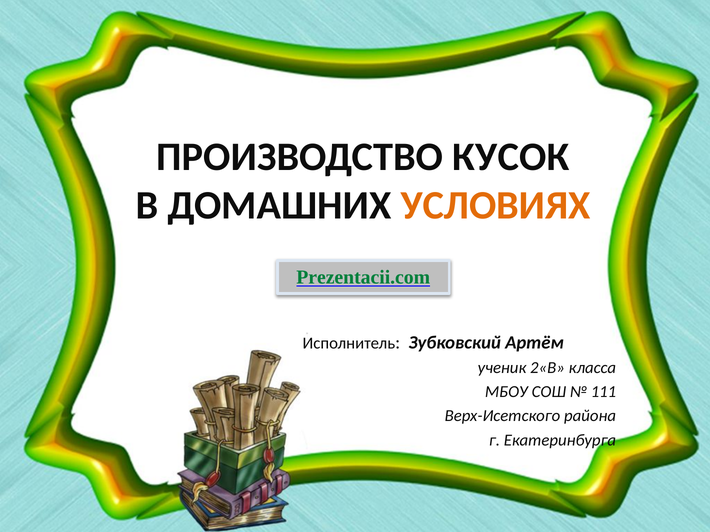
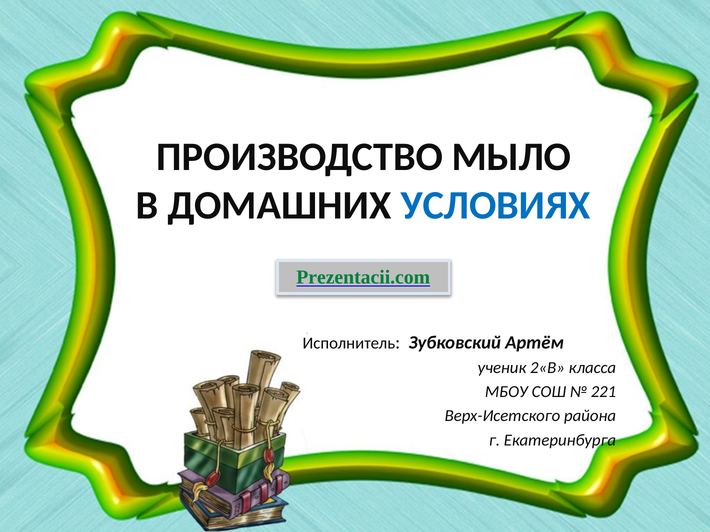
КУСОК: КУСОК -> МЫЛО
УСЛОВИЯХ colour: orange -> blue
111: 111 -> 221
